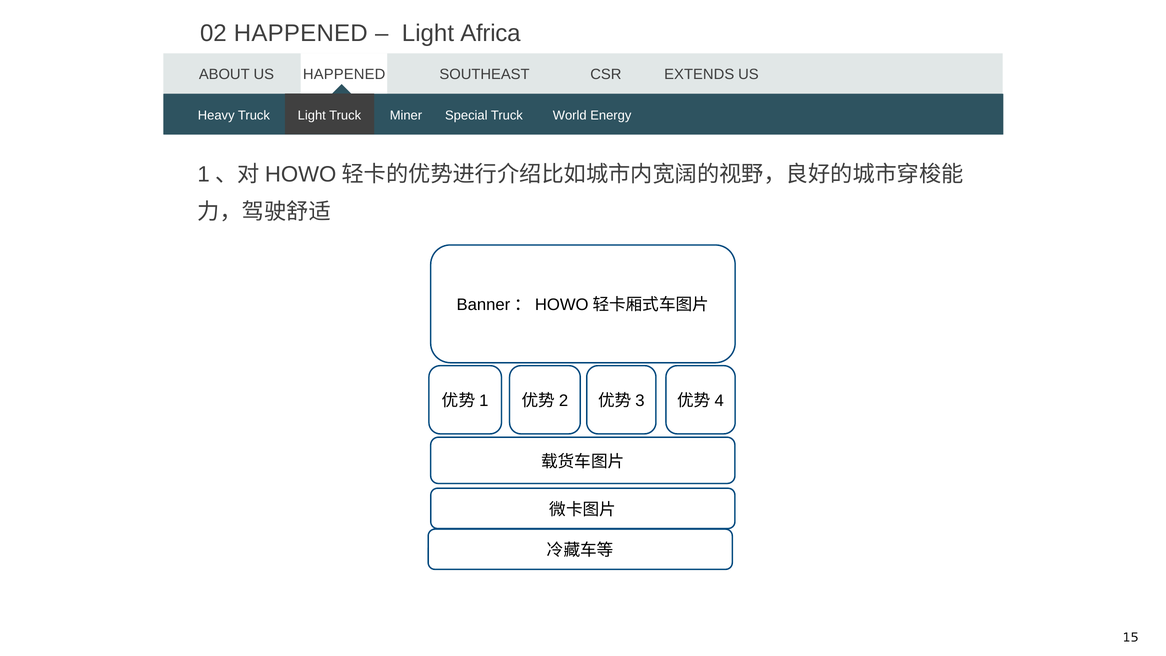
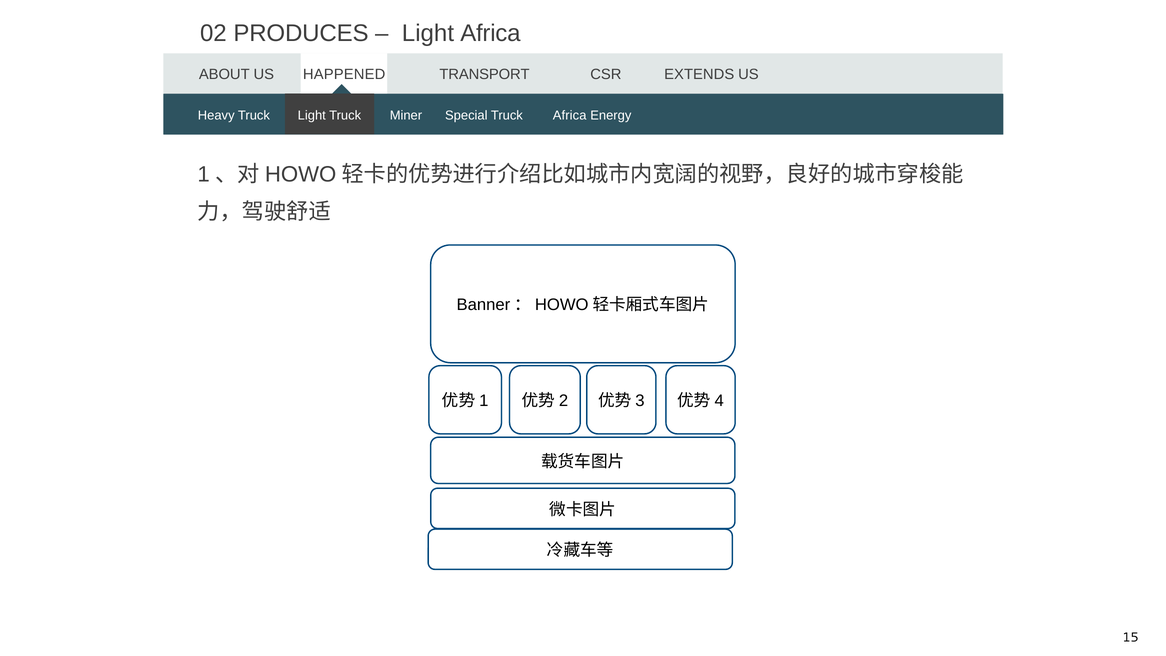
02 HAPPENED: HAPPENED -> PRODUCES
SOUTHEAST: SOUTHEAST -> TRANSPORT
World at (570, 115): World -> Africa
